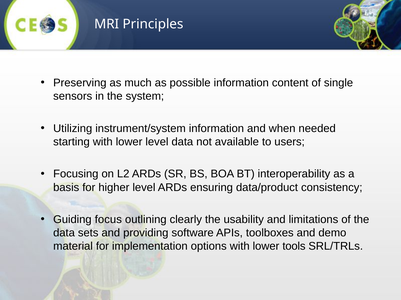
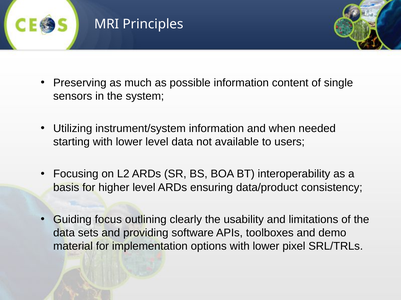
tools: tools -> pixel
